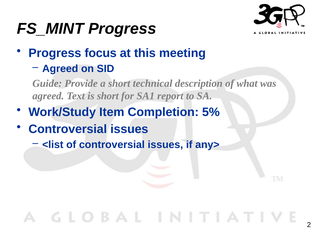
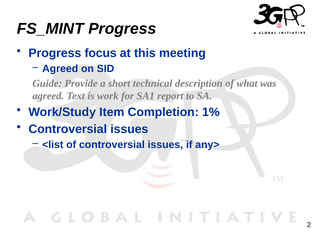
is short: short -> work
5%: 5% -> 1%
